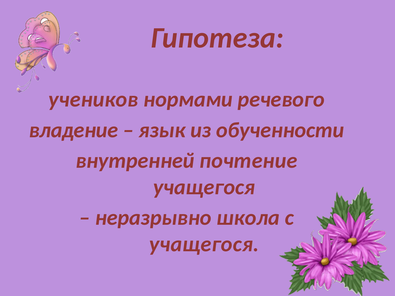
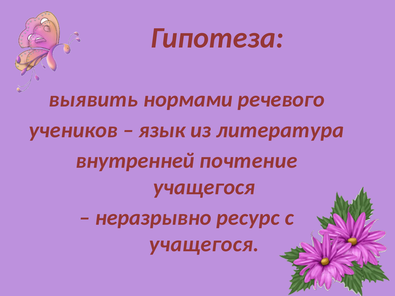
учеников: учеников -> выявить
владение: владение -> учеников
обученности: обученности -> литература
школа: школа -> ресурс
